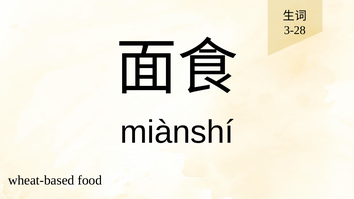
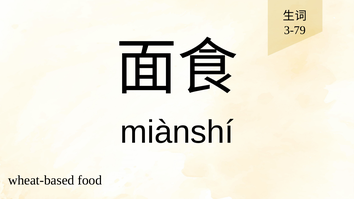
3-28: 3-28 -> 3-79
